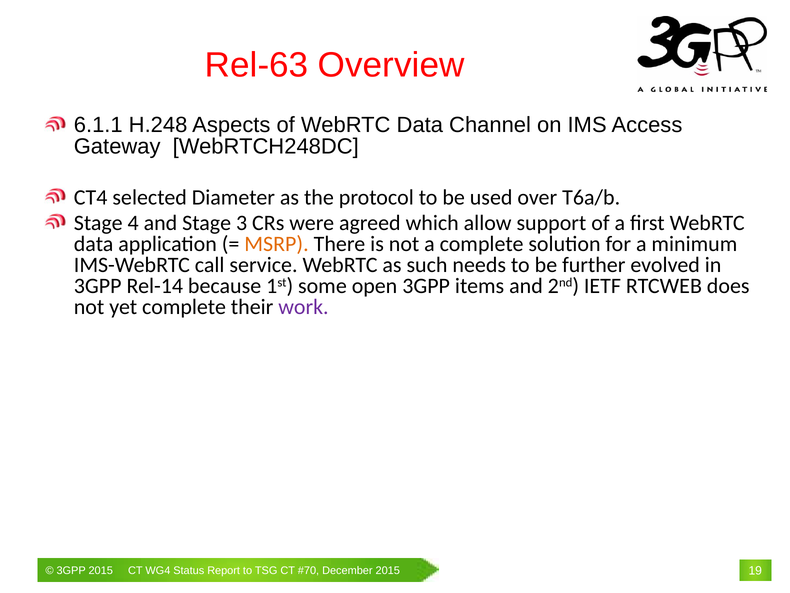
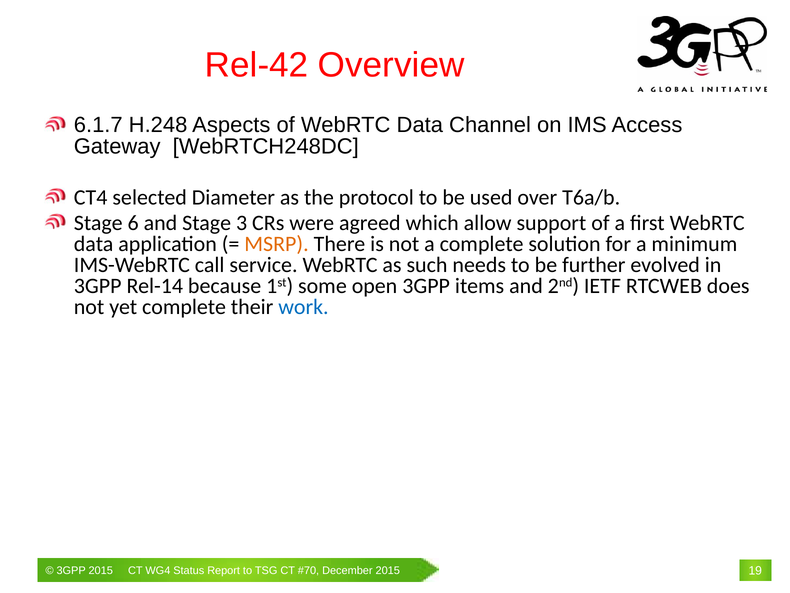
Rel-63: Rel-63 -> Rel-42
6.1.1: 6.1.1 -> 6.1.7
4: 4 -> 6
work colour: purple -> blue
